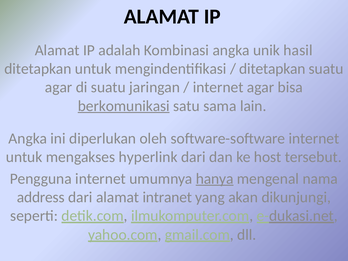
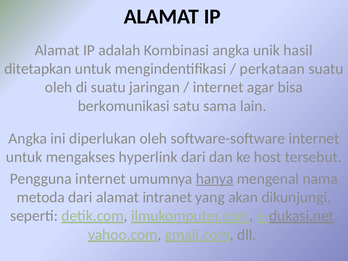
ditetapkan at (272, 69): ditetapkan -> perkataan
agar at (59, 87): agar -> oleh
berkomunikasi underline: present -> none
address: address -> metoda
